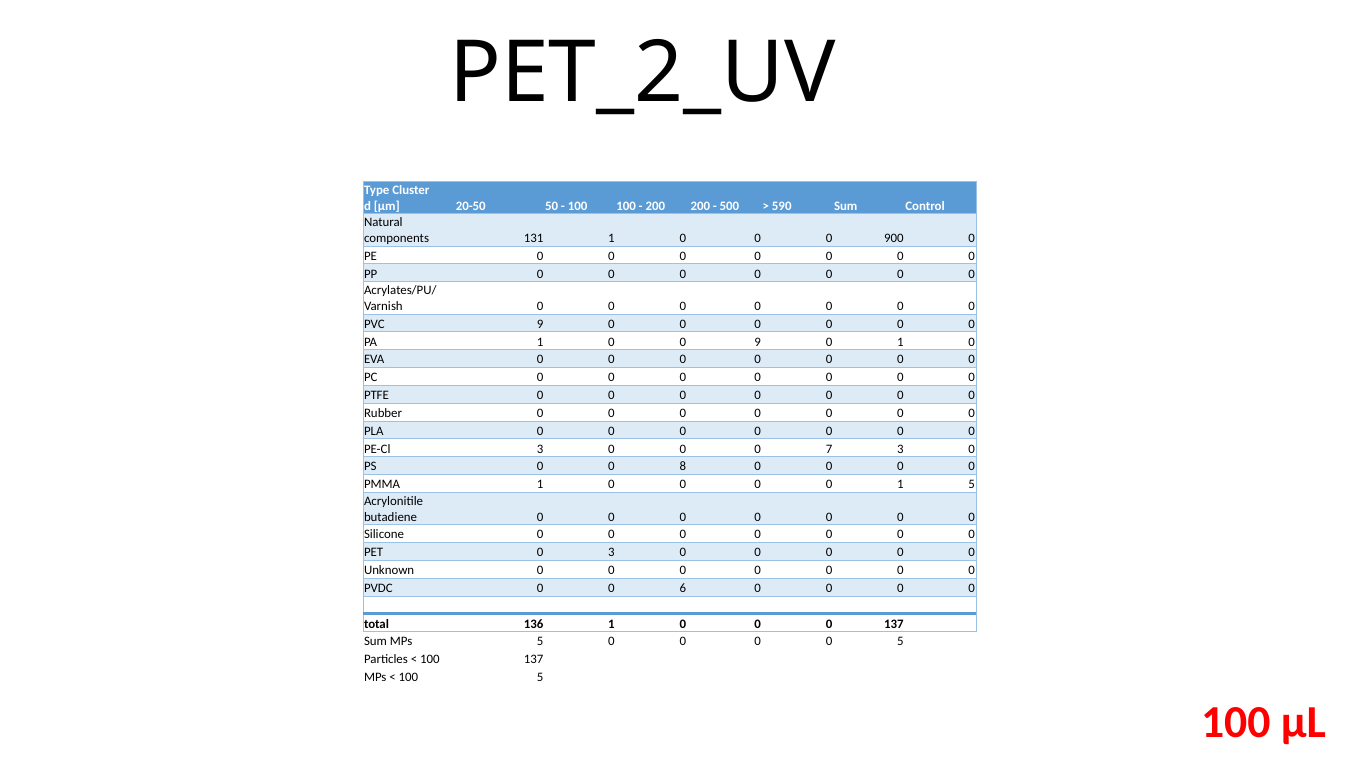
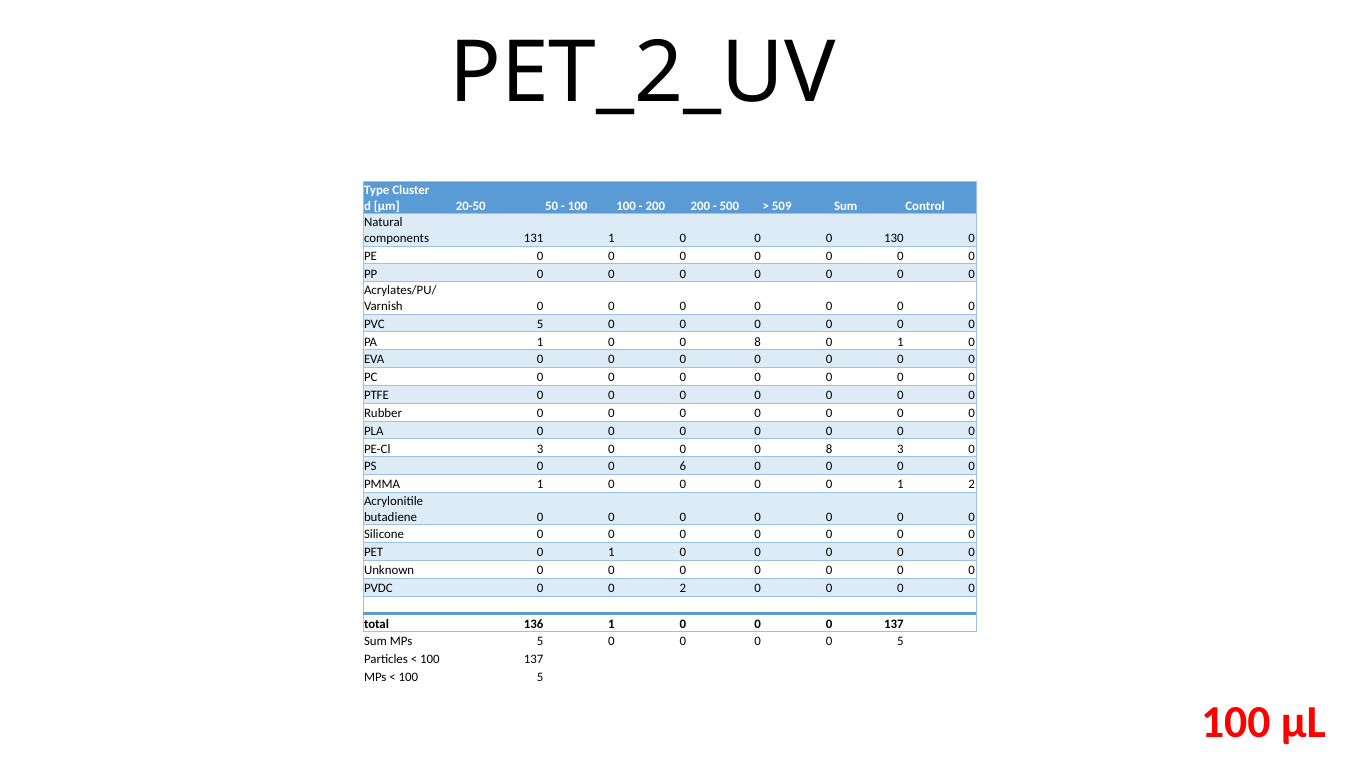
590: 590 -> 509
900: 900 -> 130
PVC 9: 9 -> 5
1 0 0 9: 9 -> 8
0 0 0 7: 7 -> 8
8: 8 -> 6
1 5: 5 -> 2
PET 0 3: 3 -> 1
0 6: 6 -> 2
